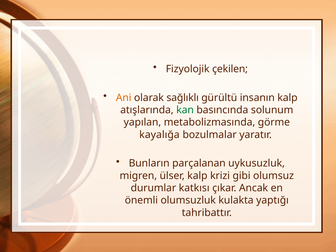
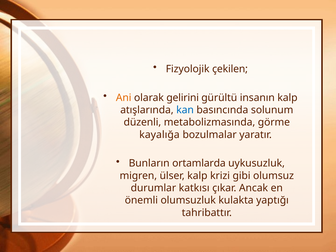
sağlıklı: sağlıklı -> gelirini
kan colour: green -> blue
yapılan: yapılan -> düzenli
parçalanan: parçalanan -> ortamlarda
